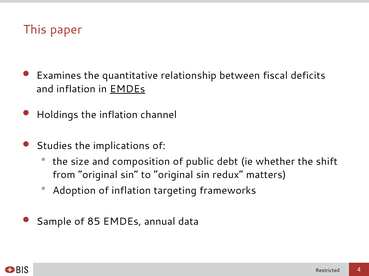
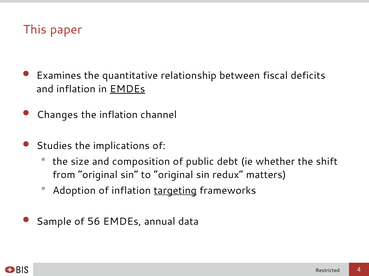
Holdings: Holdings -> Changes
targeting underline: none -> present
85: 85 -> 56
